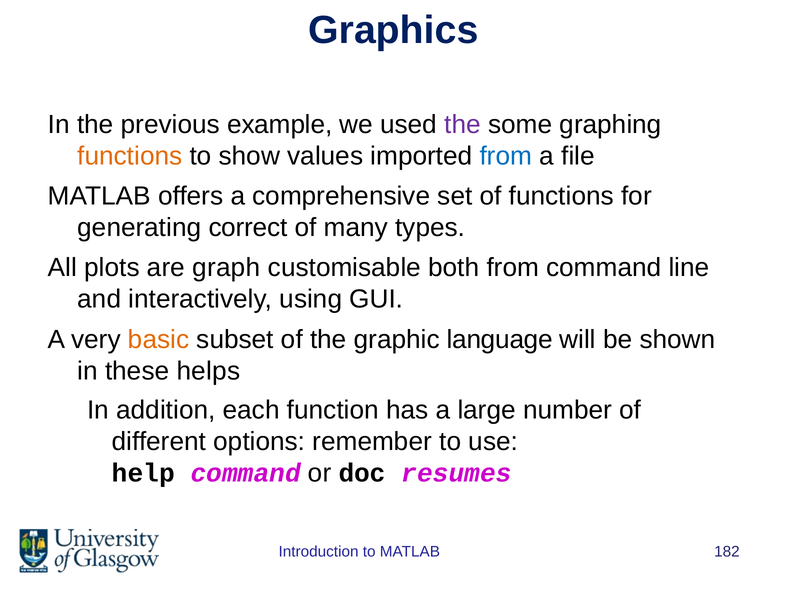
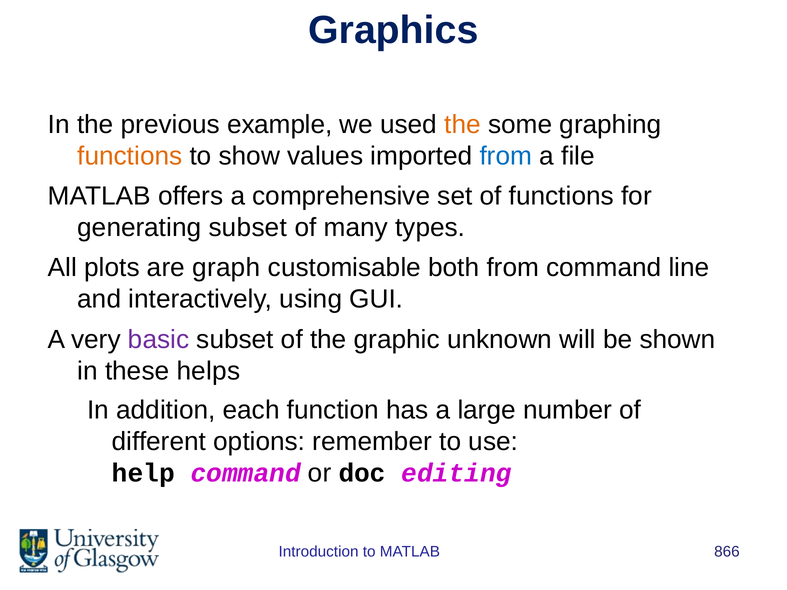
the at (462, 124) colour: purple -> orange
generating correct: correct -> subset
basic colour: orange -> purple
language: language -> unknown
resumes: resumes -> editing
182: 182 -> 866
